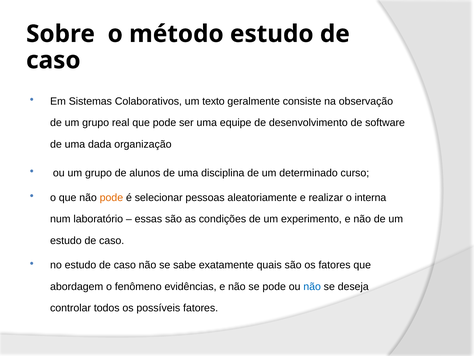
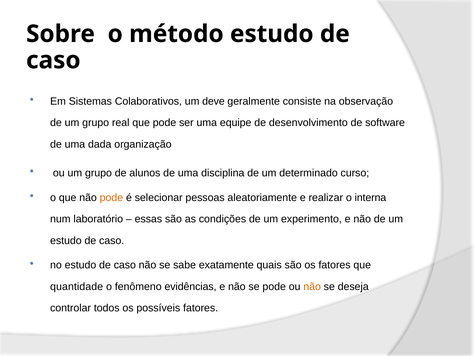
texto: texto -> deve
abordagem: abordagem -> quantidade
não at (312, 286) colour: blue -> orange
